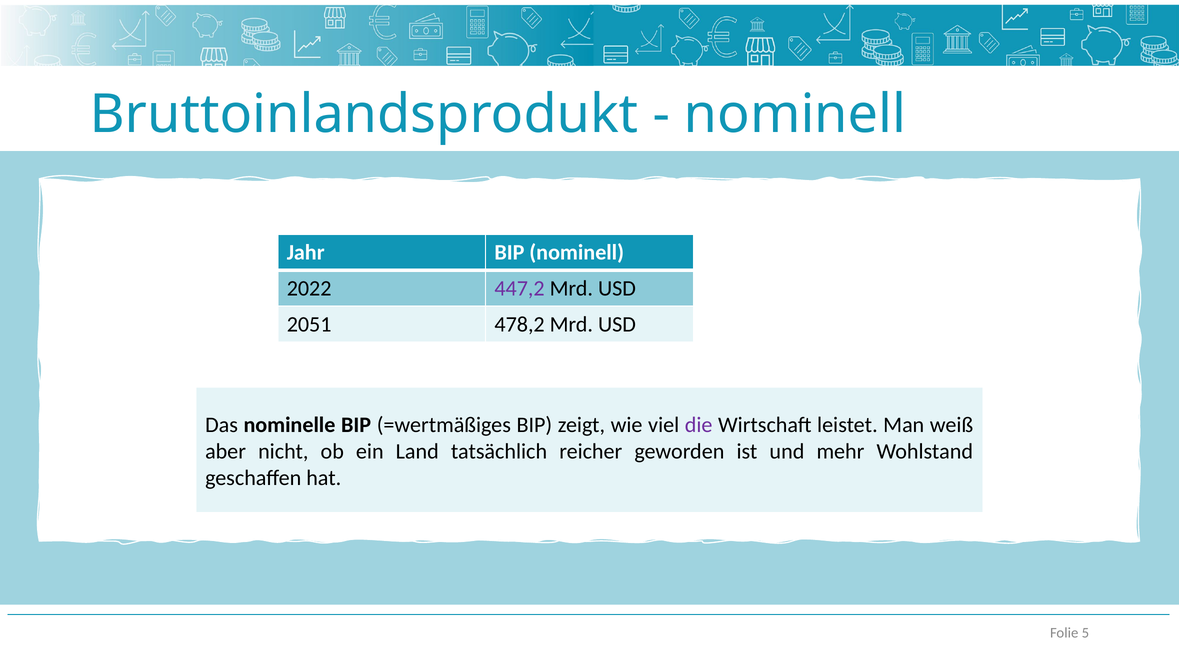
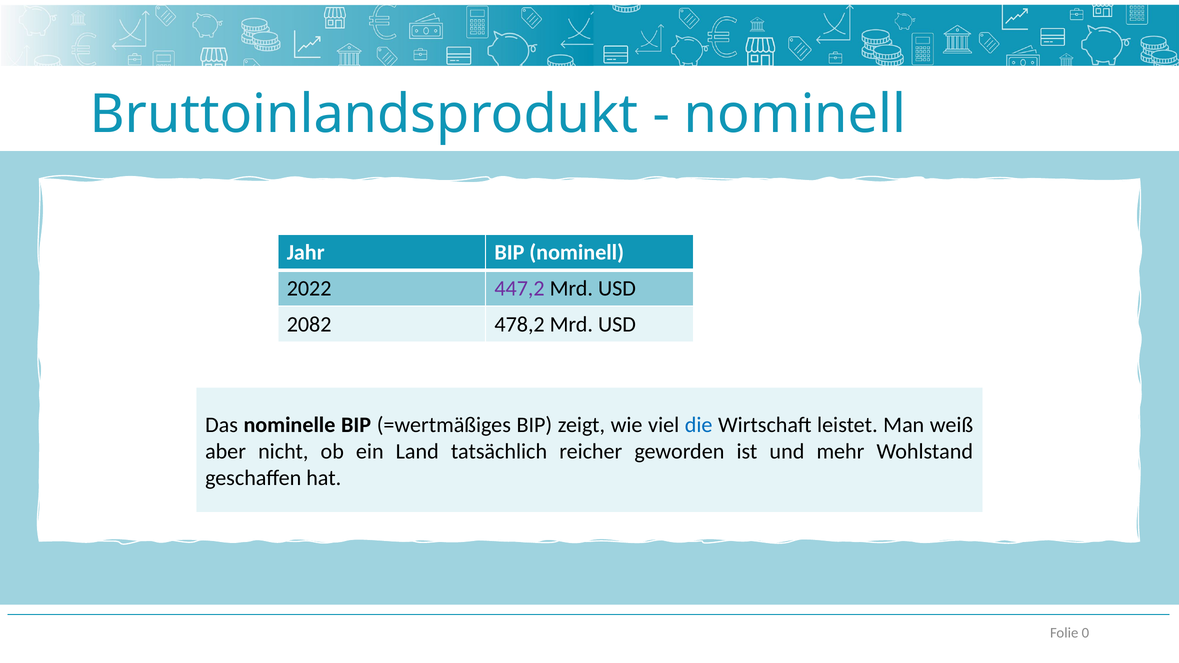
2051: 2051 -> 2082
die colour: purple -> blue
5: 5 -> 0
